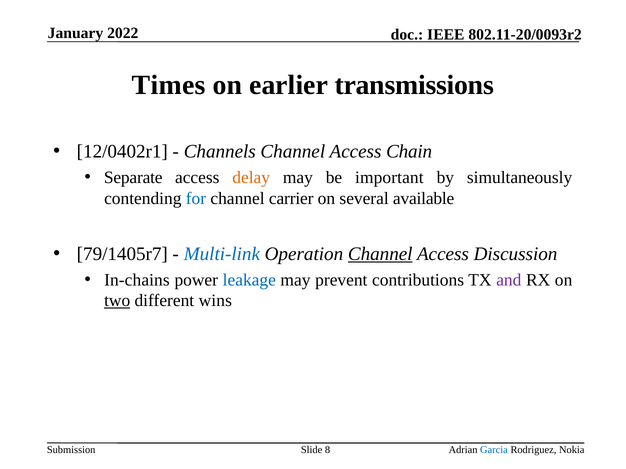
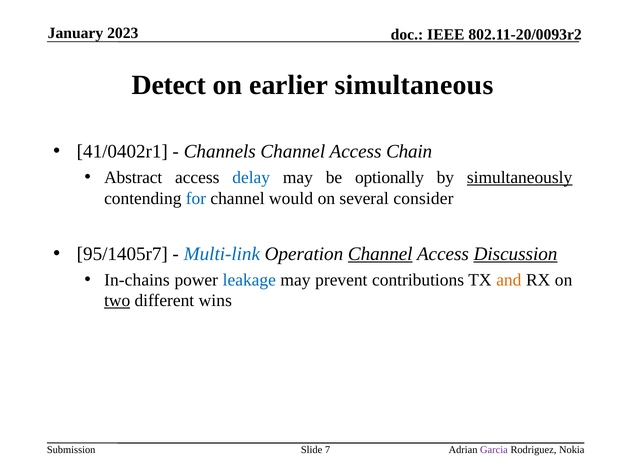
2022: 2022 -> 2023
Times: Times -> Detect
transmissions: transmissions -> simultaneous
12/0402r1: 12/0402r1 -> 41/0402r1
Separate: Separate -> Abstract
delay colour: orange -> blue
important: important -> optionally
simultaneously underline: none -> present
carrier: carrier -> would
available: available -> consider
79/1405r7: 79/1405r7 -> 95/1405r7
Discussion underline: none -> present
and colour: purple -> orange
8: 8 -> 7
Garcia colour: blue -> purple
